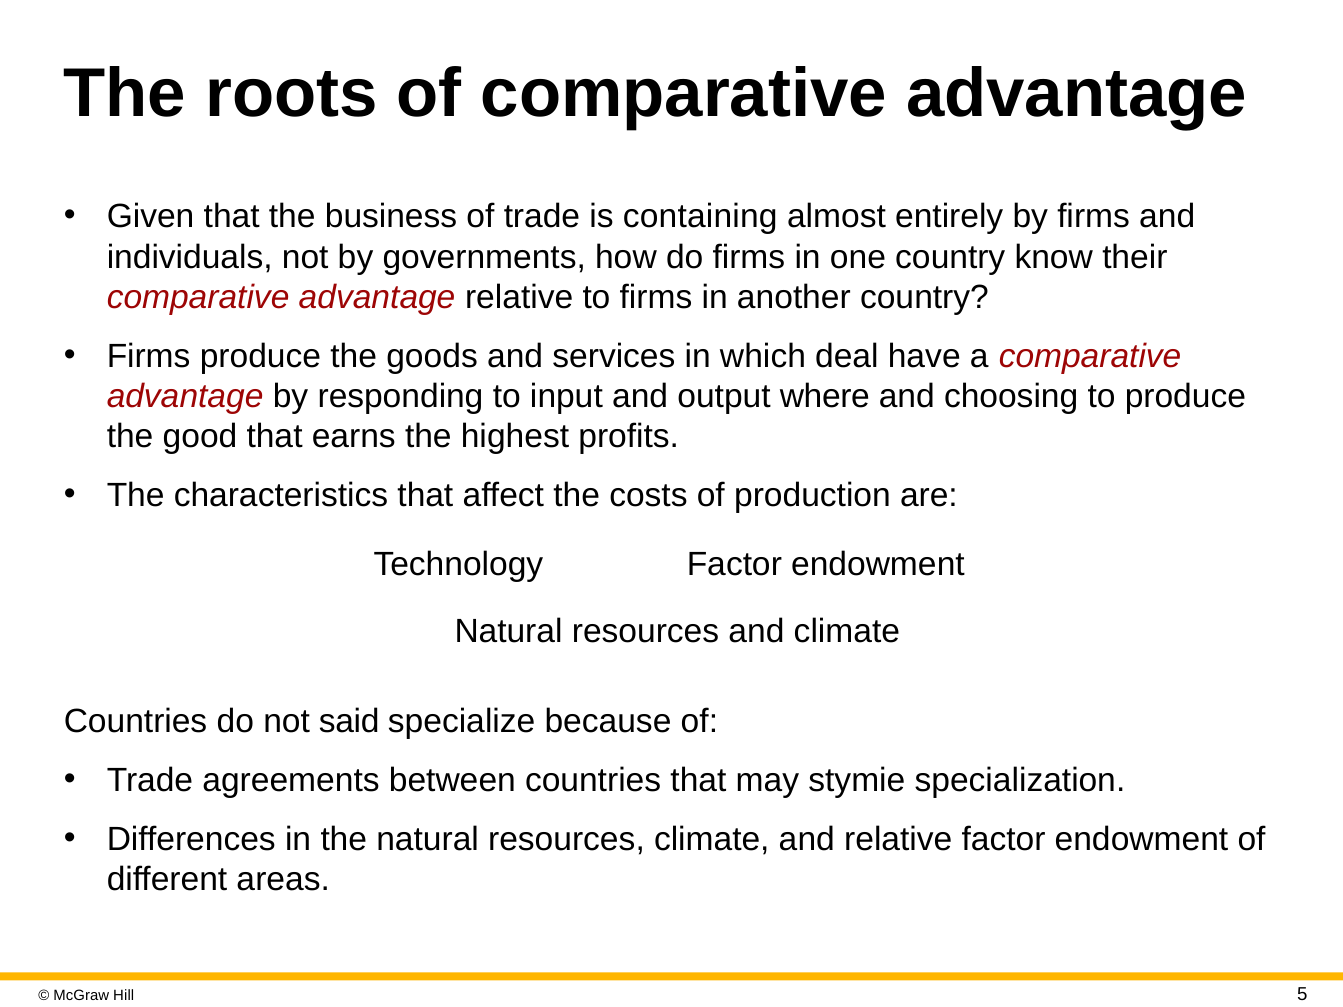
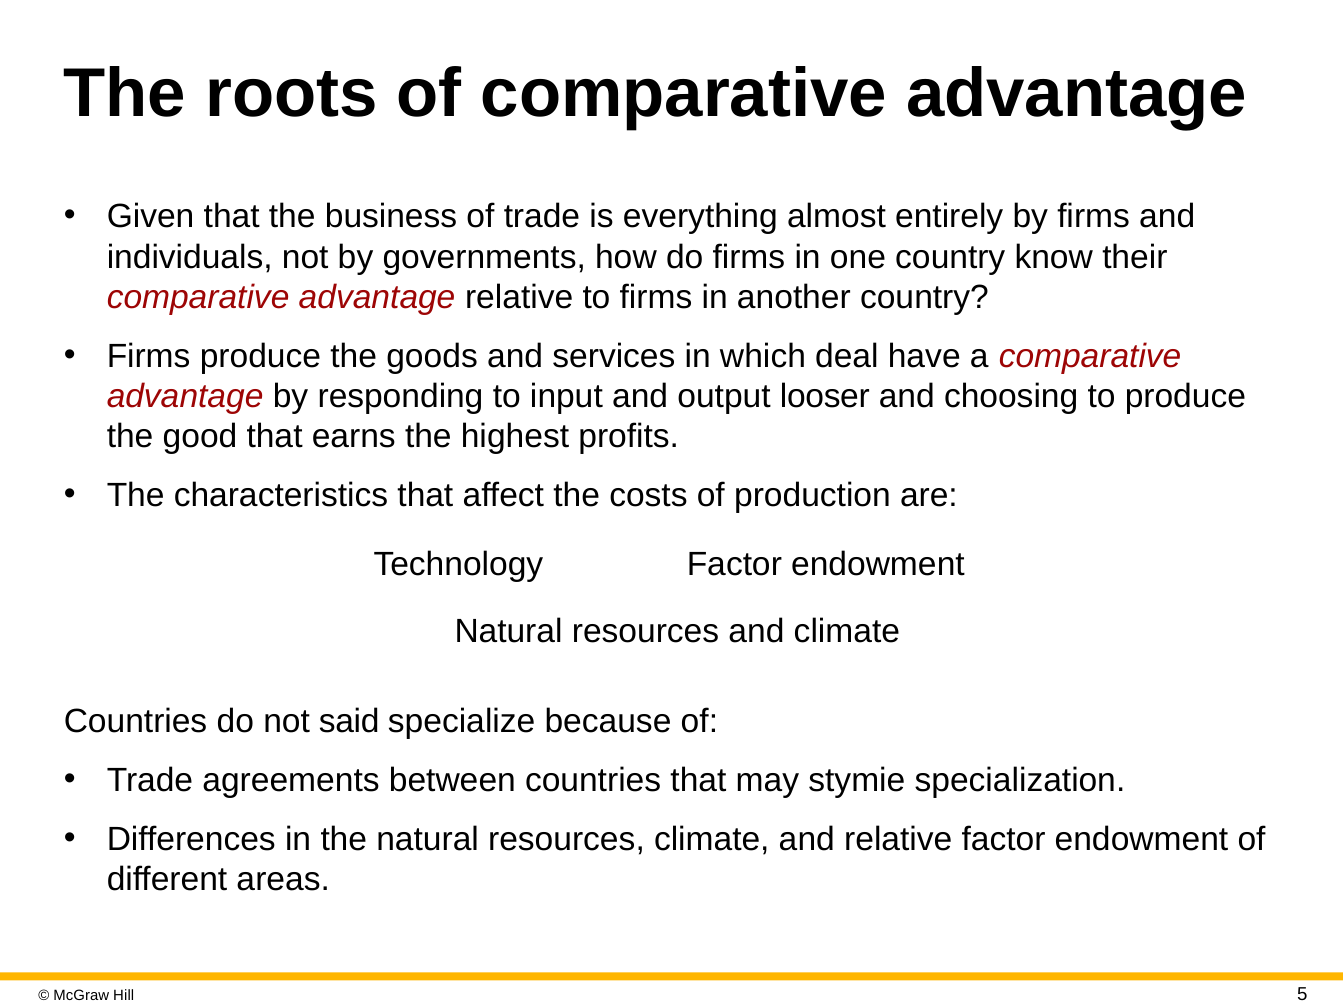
containing: containing -> everything
where: where -> looser
